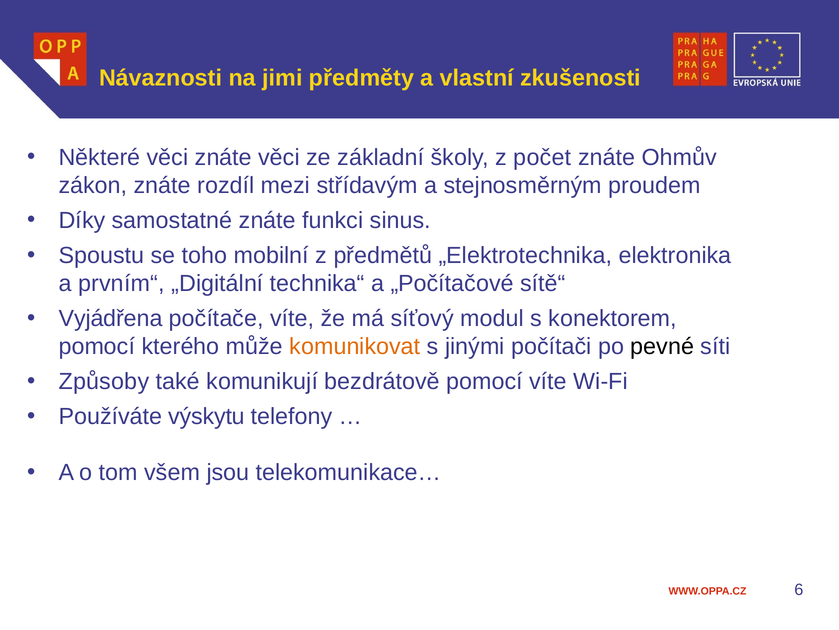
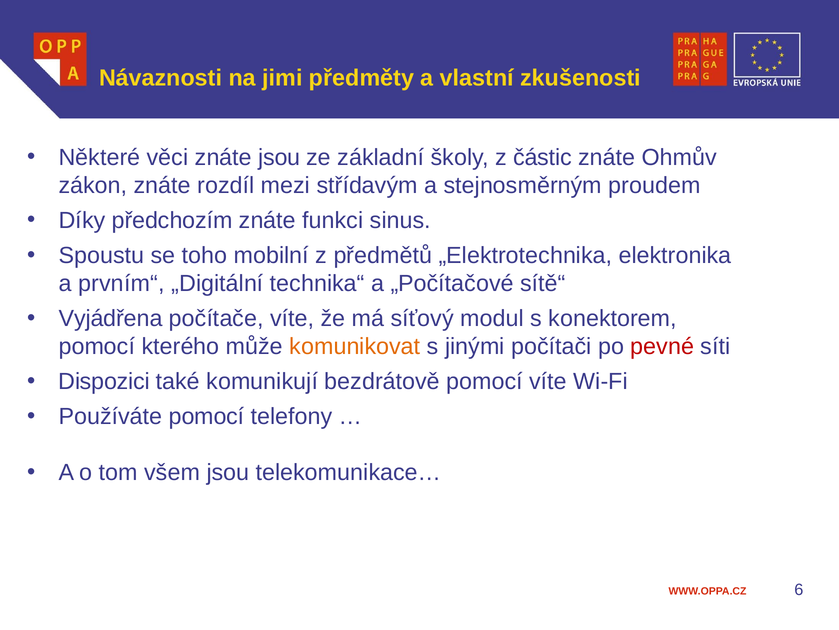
znáte věci: věci -> jsou
počet: počet -> částic
samostatné: samostatné -> předchozím
pevné colour: black -> red
Způsoby: Způsoby -> Dispozici
Používáte výskytu: výskytu -> pomocí
